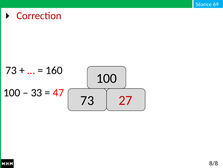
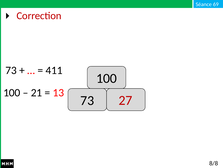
160: 160 -> 411
33: 33 -> 21
47: 47 -> 13
